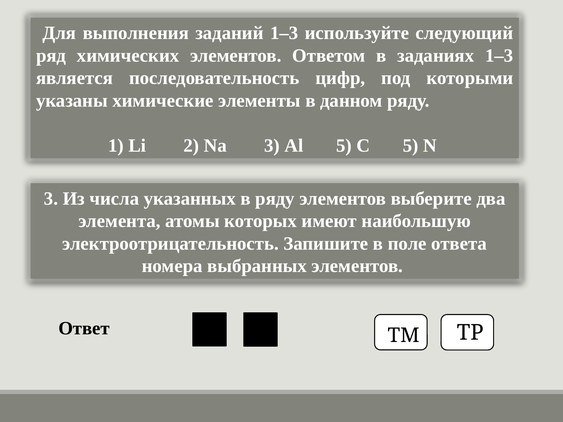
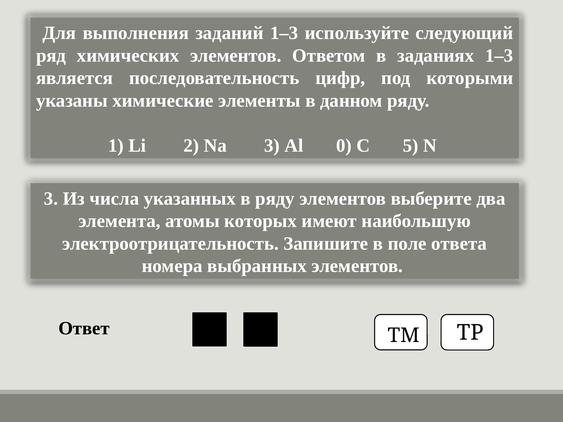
Al 5: 5 -> 0
